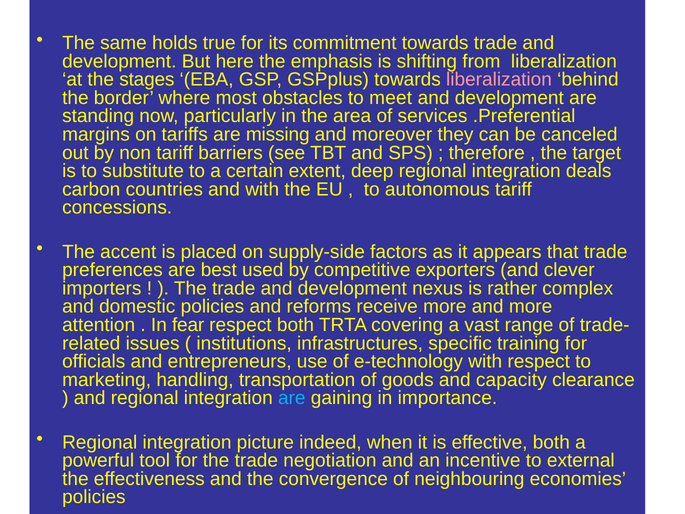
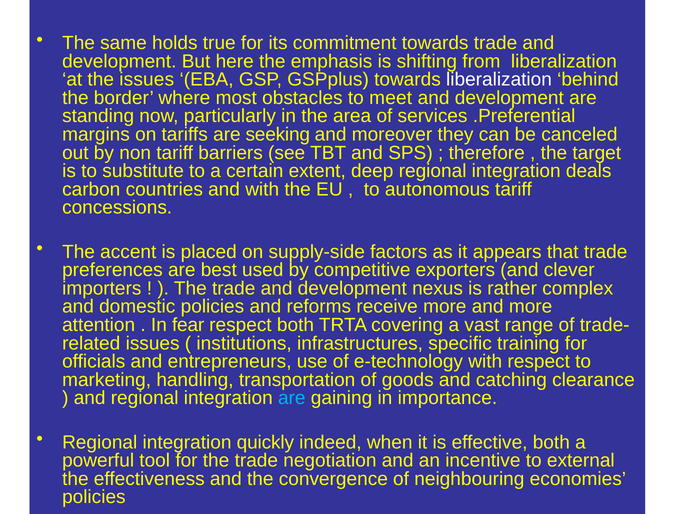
the stages: stages -> issues
liberalization at (499, 80) colour: pink -> white
missing: missing -> seeking
capacity: capacity -> catching
picture: picture -> quickly
